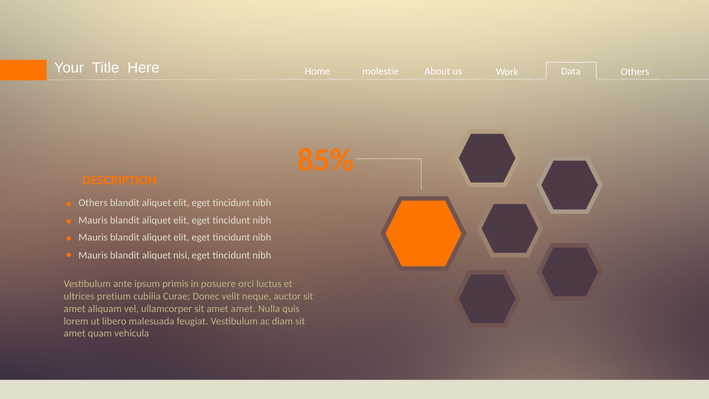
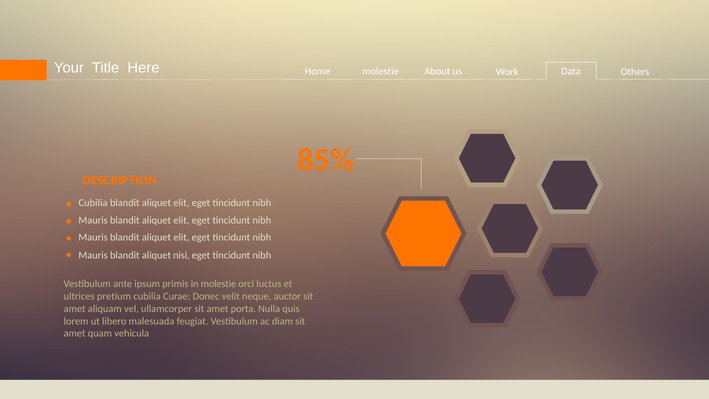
Others at (93, 203): Others -> Cubilia
in posuere: posuere -> molestie
amet amet: amet -> porta
